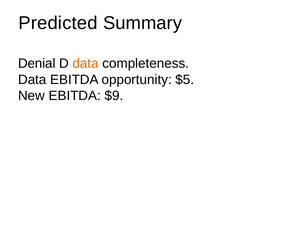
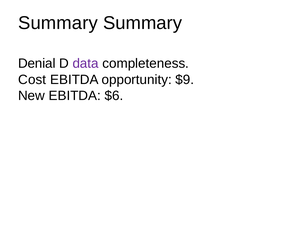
Predicted at (58, 23): Predicted -> Summary
data at (86, 63) colour: orange -> purple
Data at (32, 79): Data -> Cost
$5: $5 -> $9
$9: $9 -> $6
